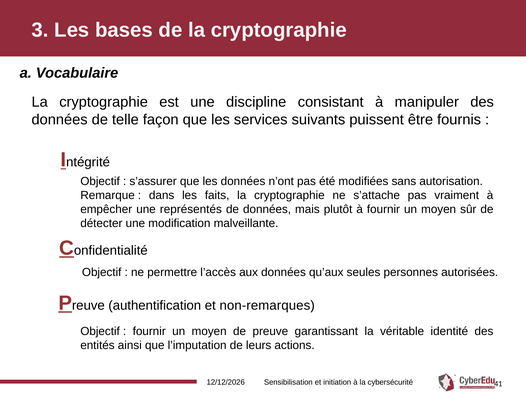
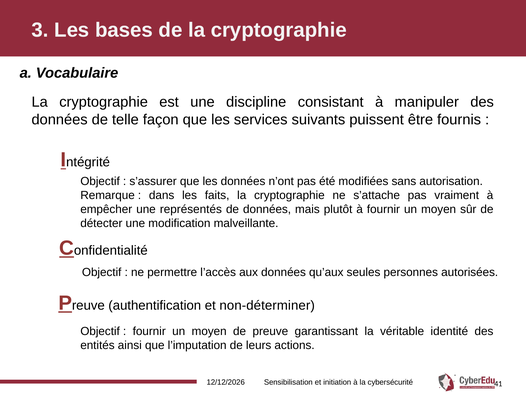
non-remarques: non-remarques -> non-déterminer
